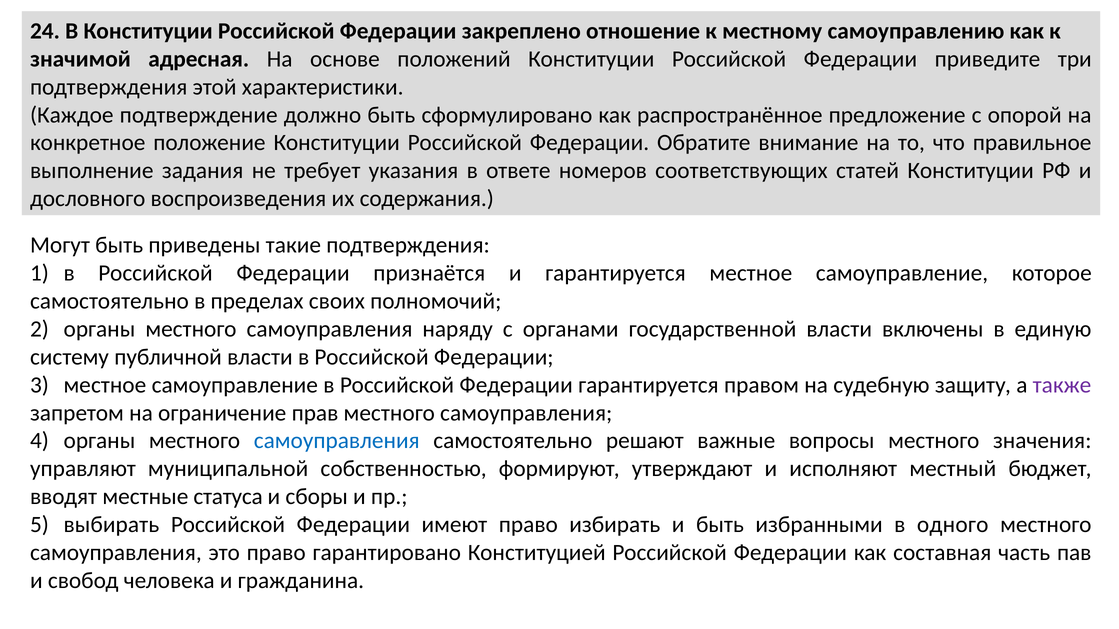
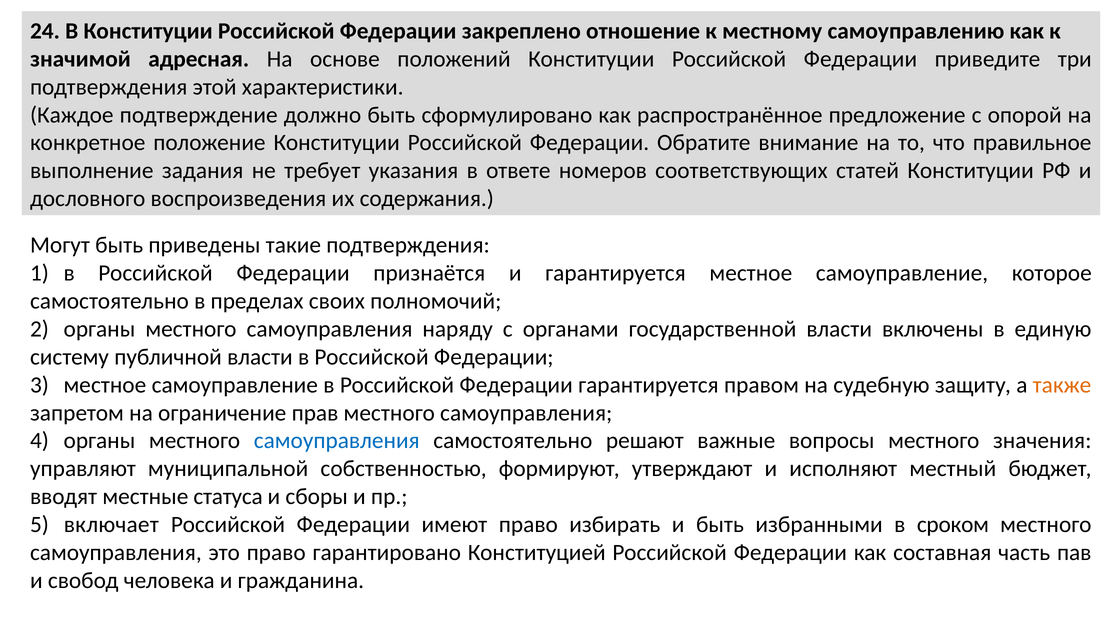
также colour: purple -> orange
выбирать: выбирать -> включает
одного: одного -> сроком
